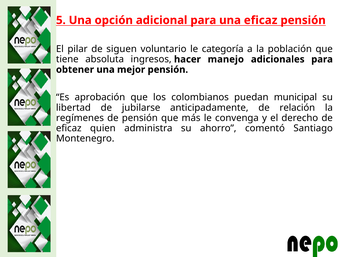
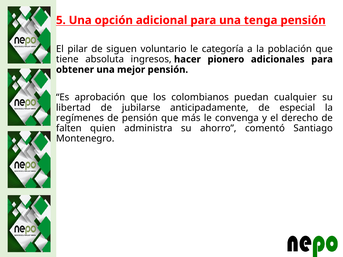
una eficaz: eficaz -> tenga
manejo: manejo -> pionero
municipal: municipal -> cualquier
relación: relación -> especial
eficaz at (69, 128): eficaz -> falten
